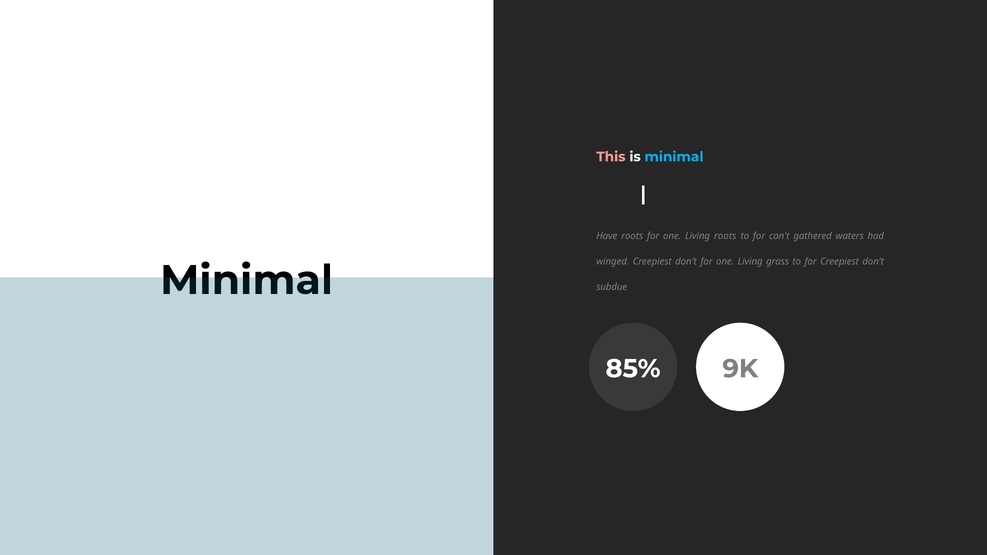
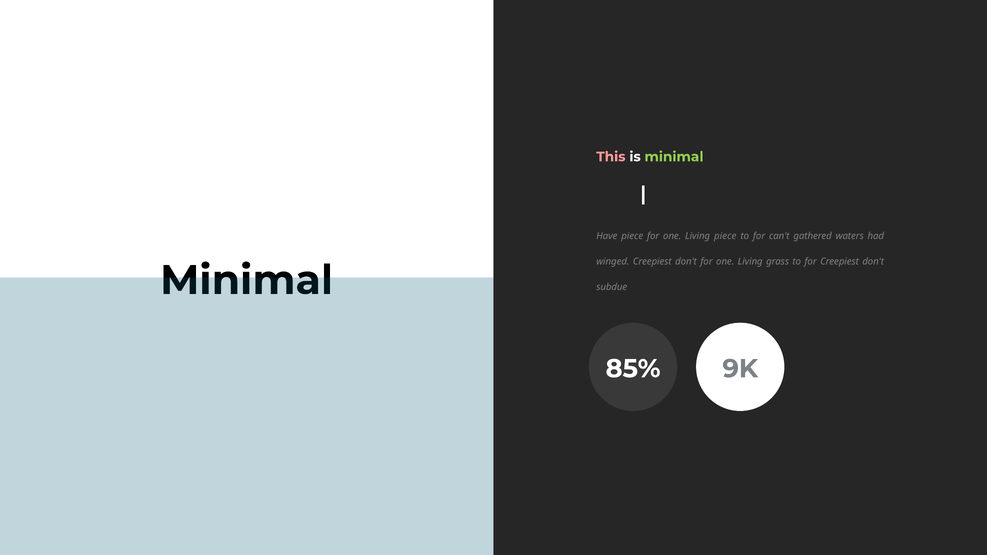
minimal at (674, 157) colour: light blue -> light green
Have roots: roots -> piece
Living roots: roots -> piece
